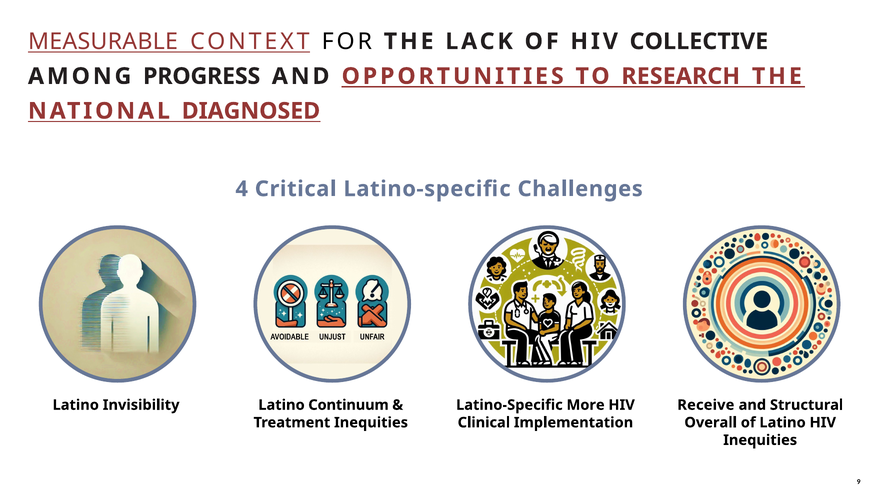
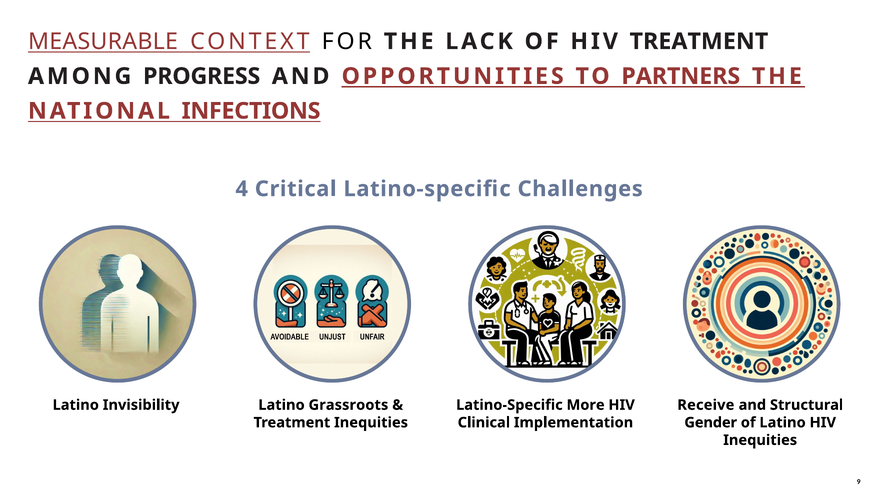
HIV COLLECTIVE: COLLECTIVE -> TREATMENT
RESEARCH: RESEARCH -> PARTNERS
DIAGNOSED: DIAGNOSED -> INFECTIONS
Continuum: Continuum -> Grassroots
Overall: Overall -> Gender
